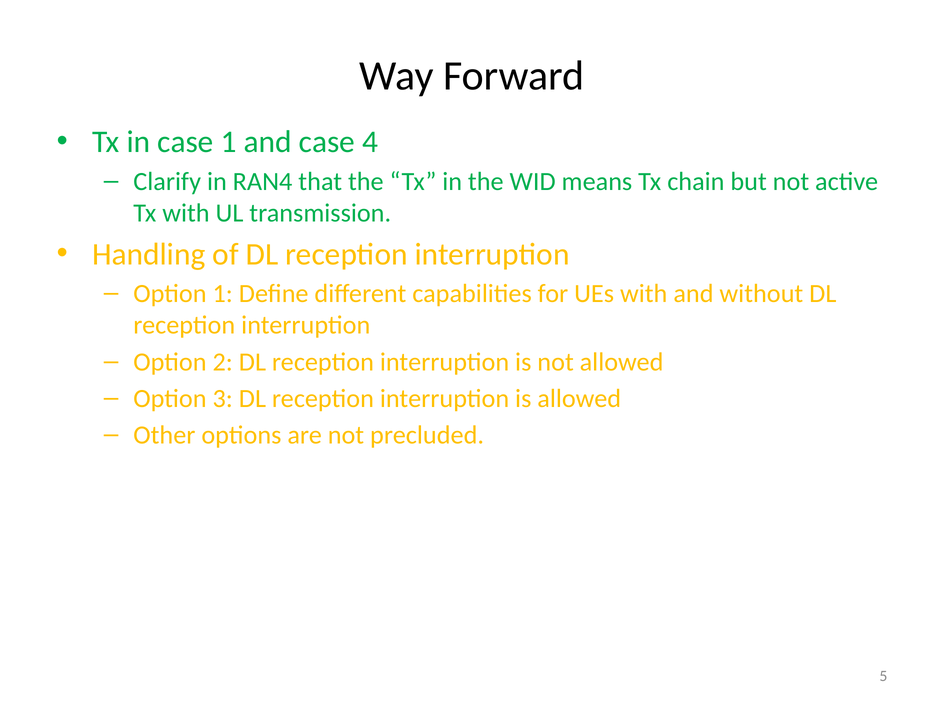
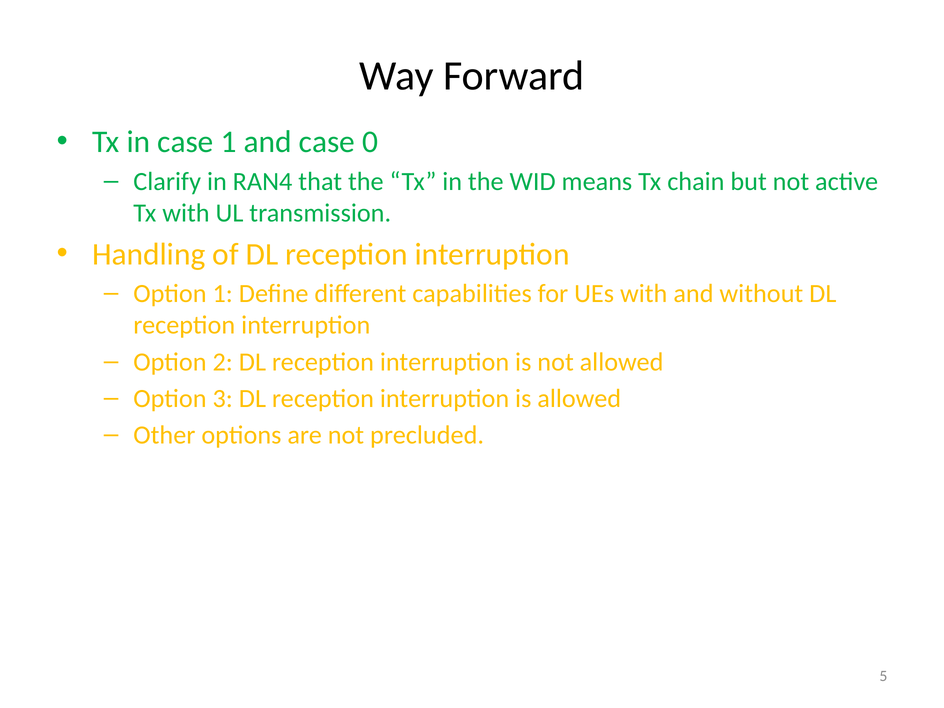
4: 4 -> 0
